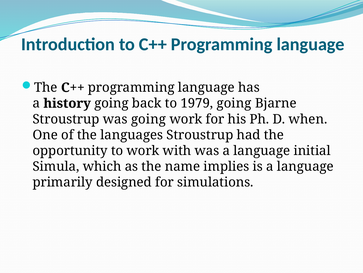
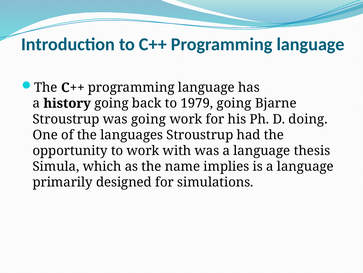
when: when -> doing
initial: initial -> thesis
